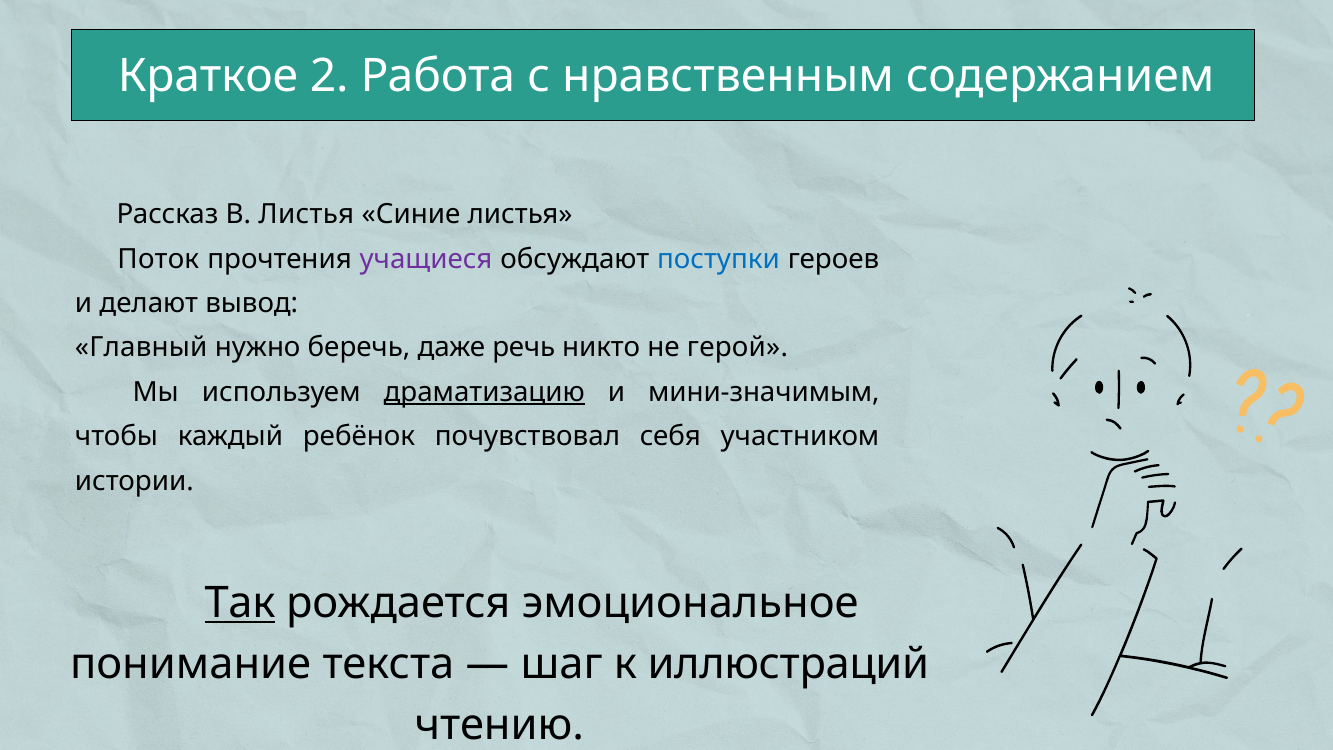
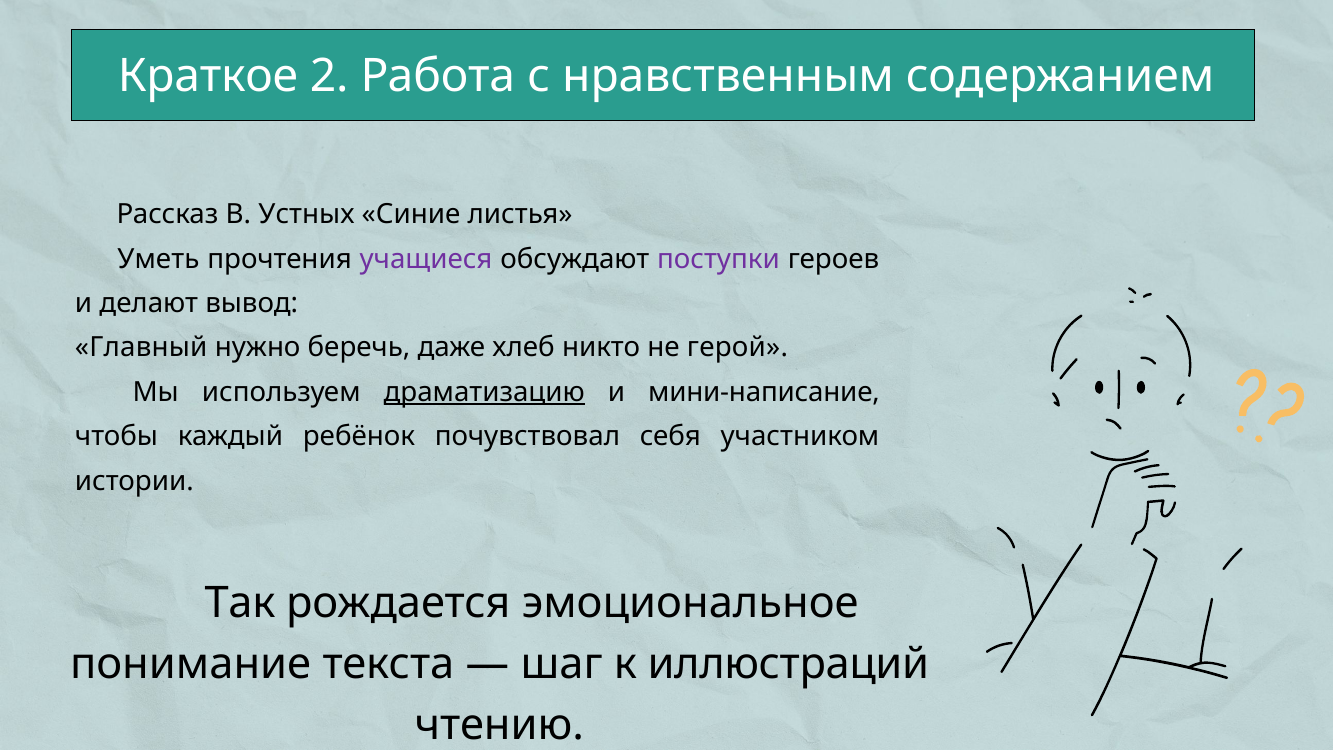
В Листья: Листья -> Устных
Поток: Поток -> Уметь
поступки colour: blue -> purple
речь: речь -> хлеб
мини-значимым: мини-значимым -> мини-написание
Так underline: present -> none
